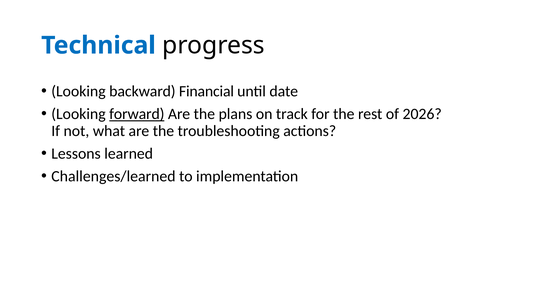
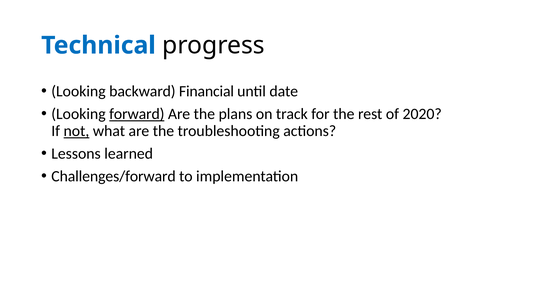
2026: 2026 -> 2020
not underline: none -> present
Challenges/learned: Challenges/learned -> Challenges/forward
